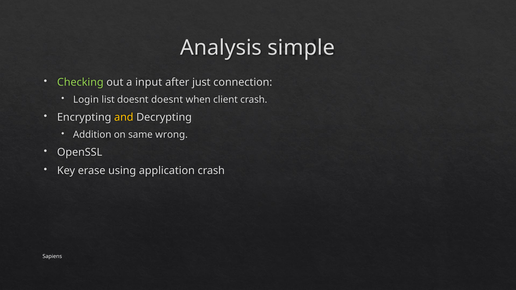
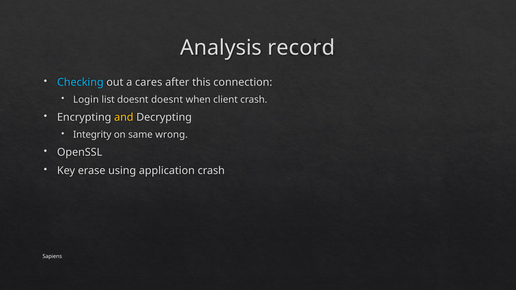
simple: simple -> record
Checking colour: light green -> light blue
input: input -> cares
just: just -> this
Addition: Addition -> Integrity
